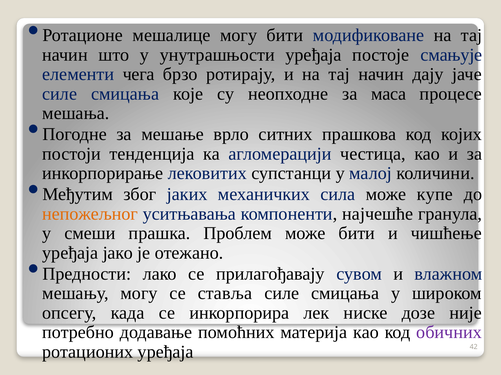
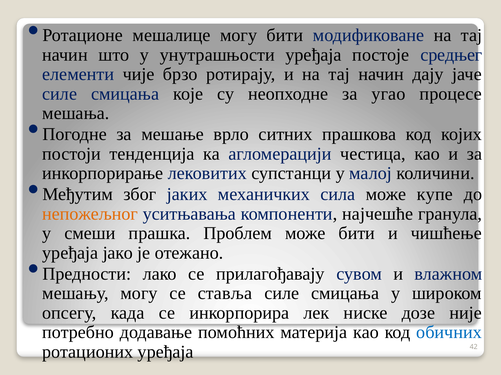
смањује: смањује -> средњег
чега: чега -> чије
маса: маса -> угао
обичних colour: purple -> blue
